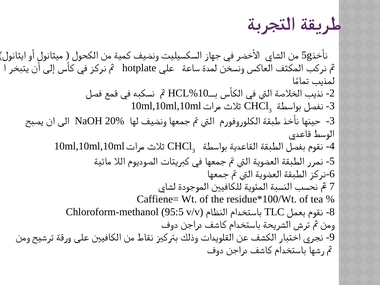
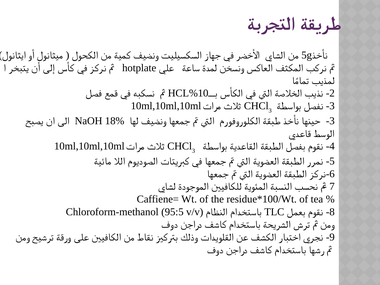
20%: 20% -> 18%
